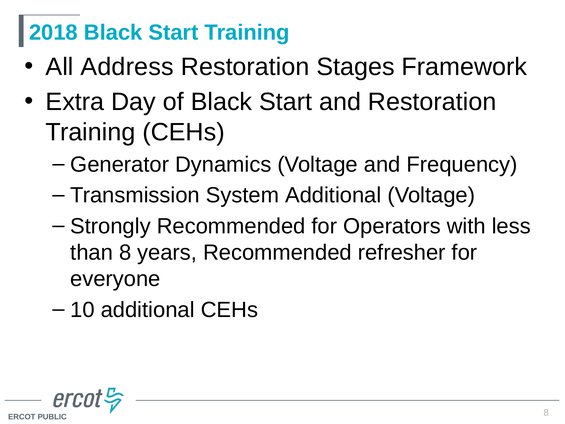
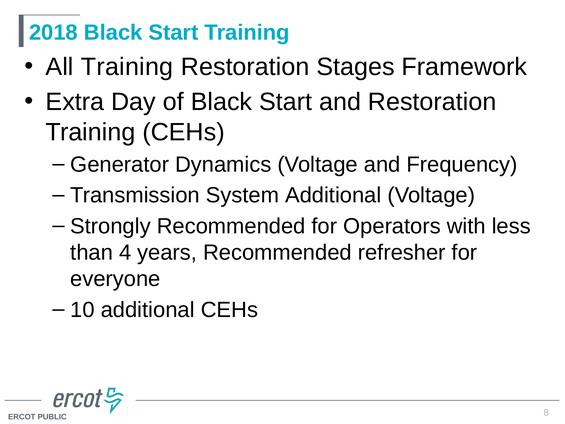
All Address: Address -> Training
than 8: 8 -> 4
